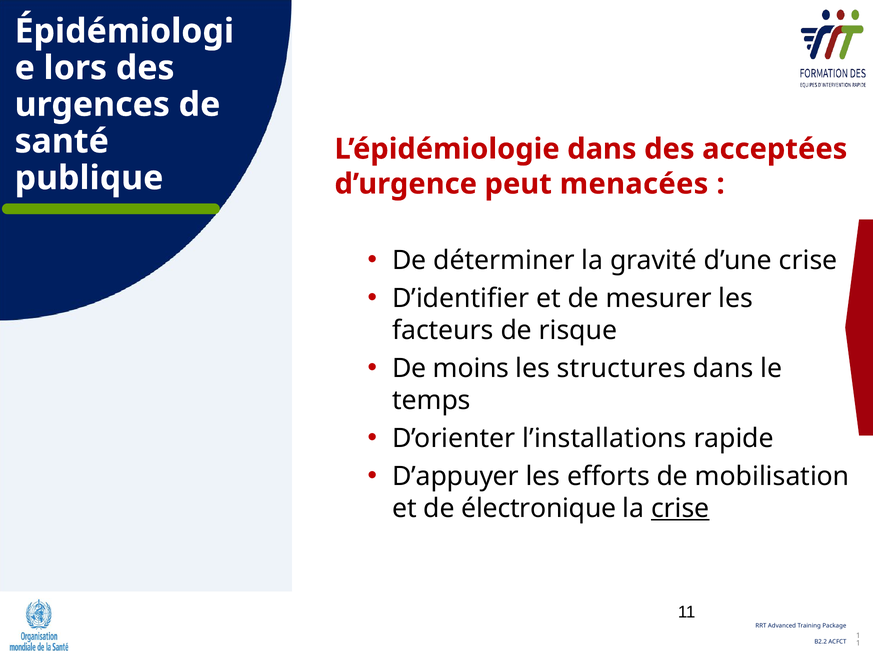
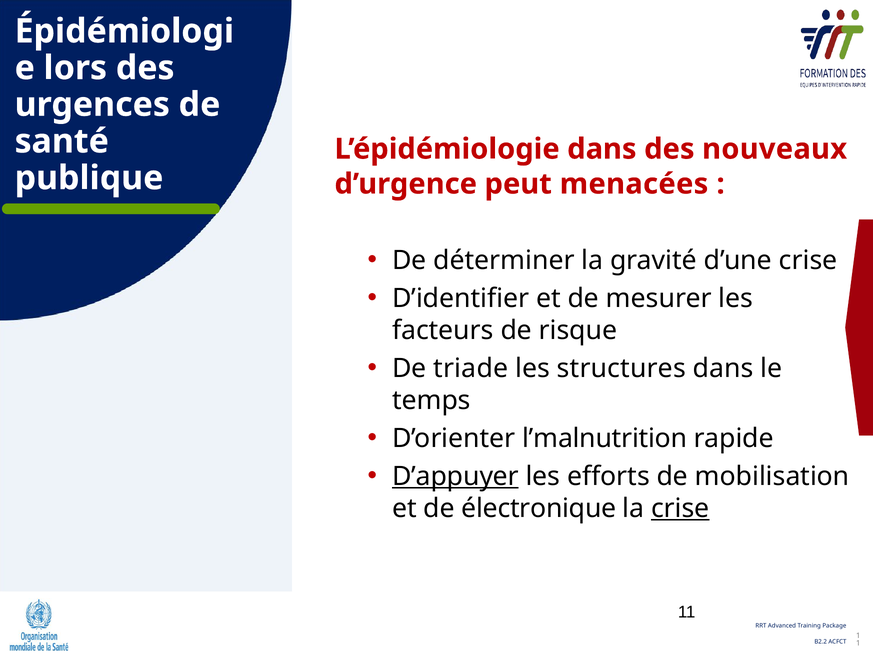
acceptées: acceptées -> nouveaux
moins: moins -> triade
l’installations: l’installations -> l’malnutrition
D’appuyer underline: none -> present
